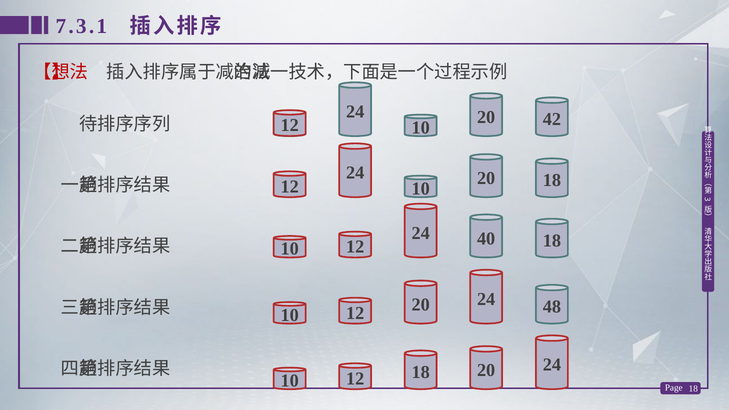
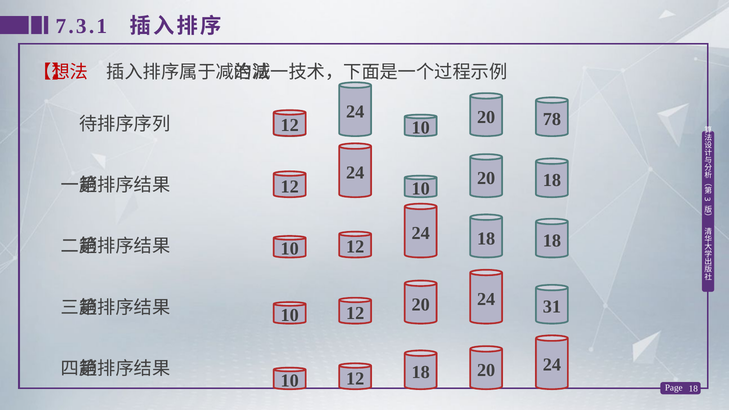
42: 42 -> 78
24 40: 40 -> 18
48: 48 -> 31
